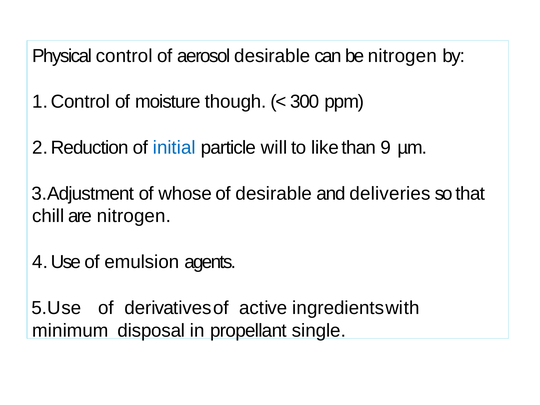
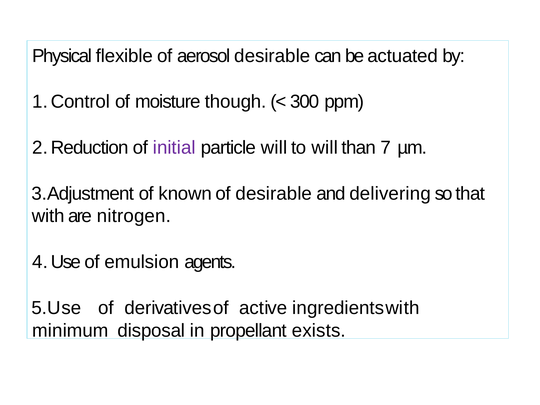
control: control -> flexible
be nitrogen: nitrogen -> actuated
initial colour: blue -> purple
to like: like -> will
9: 9 -> 7
whose: whose -> known
deliveries: deliveries -> delivering
chill: chill -> with
single: single -> exists
